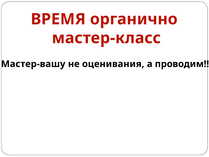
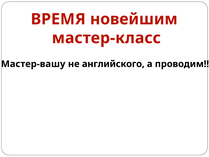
органично: органично -> новейшим
оценивания: оценивания -> английского
